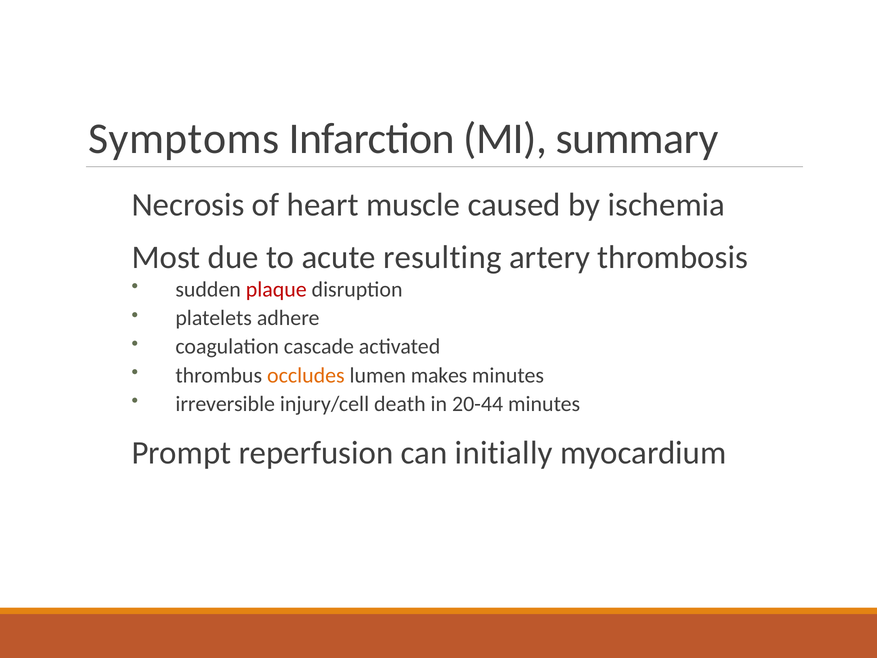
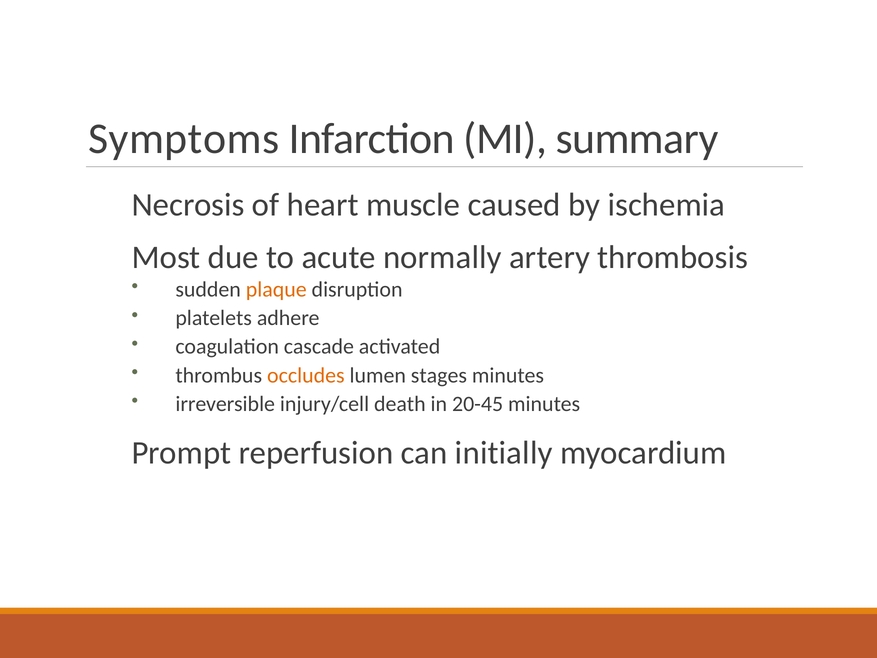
resulting: resulting -> normally
plaque colour: red -> orange
makes: makes -> stages
20-44: 20-44 -> 20-45
